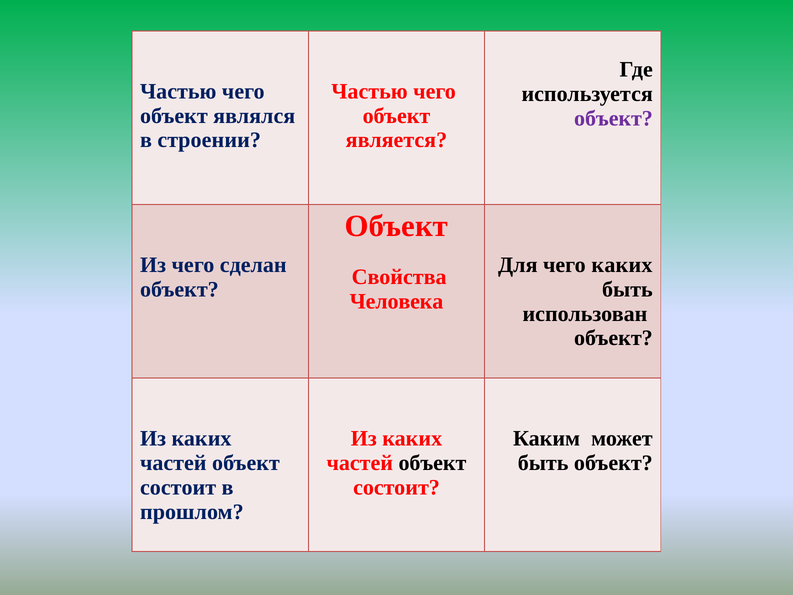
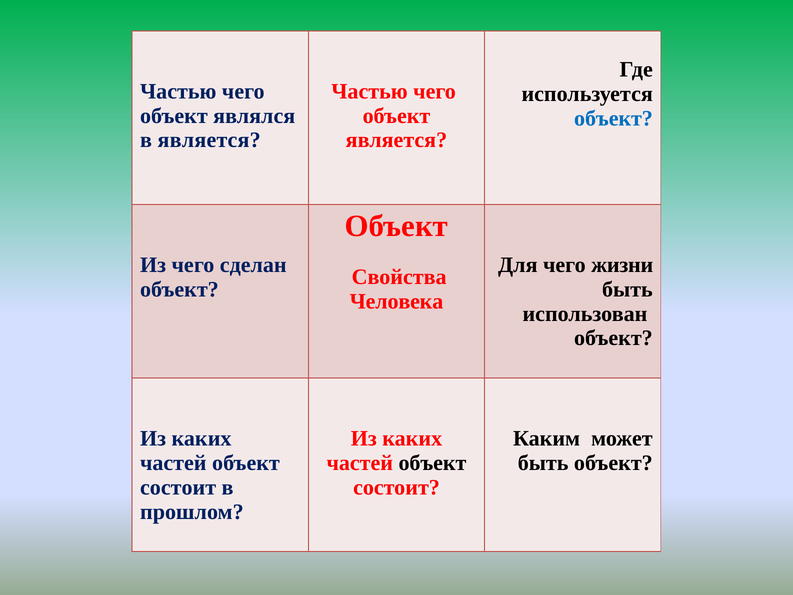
объект at (613, 118) colour: purple -> blue
в строении: строении -> является
чего каких: каких -> жизни
